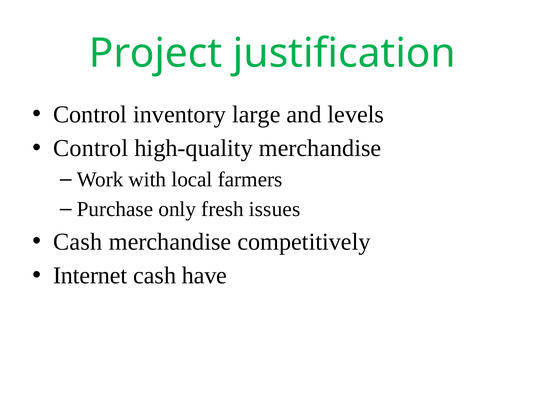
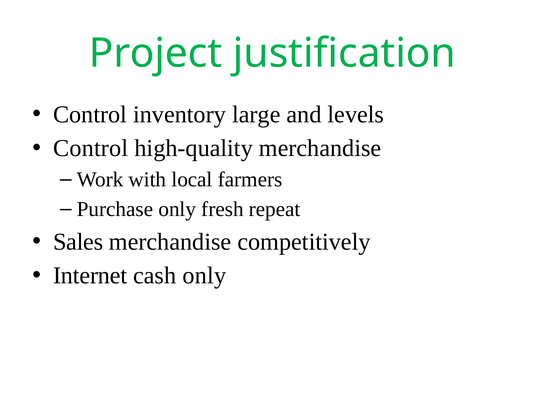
issues: issues -> repeat
Cash at (78, 242): Cash -> Sales
cash have: have -> only
